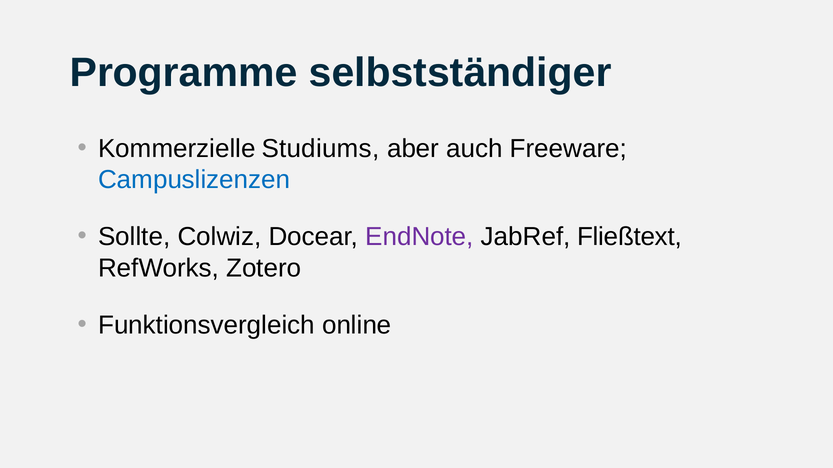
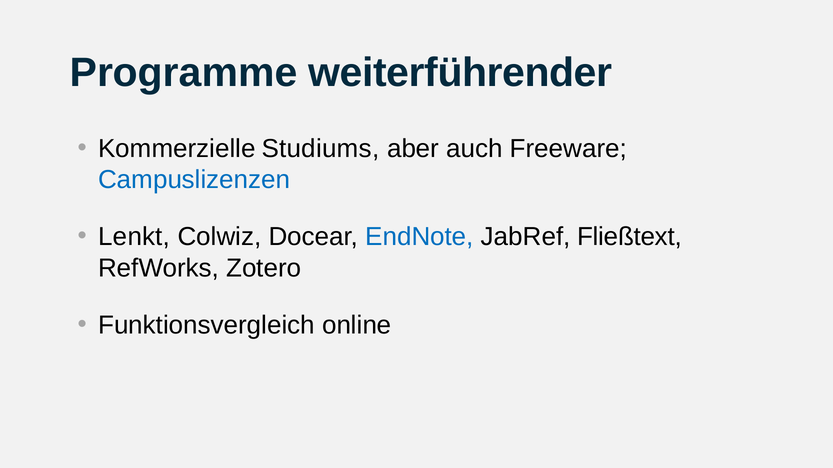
selbstständiger: selbstständiger -> weiterführender
Sollte: Sollte -> Lenkt
EndNote colour: purple -> blue
